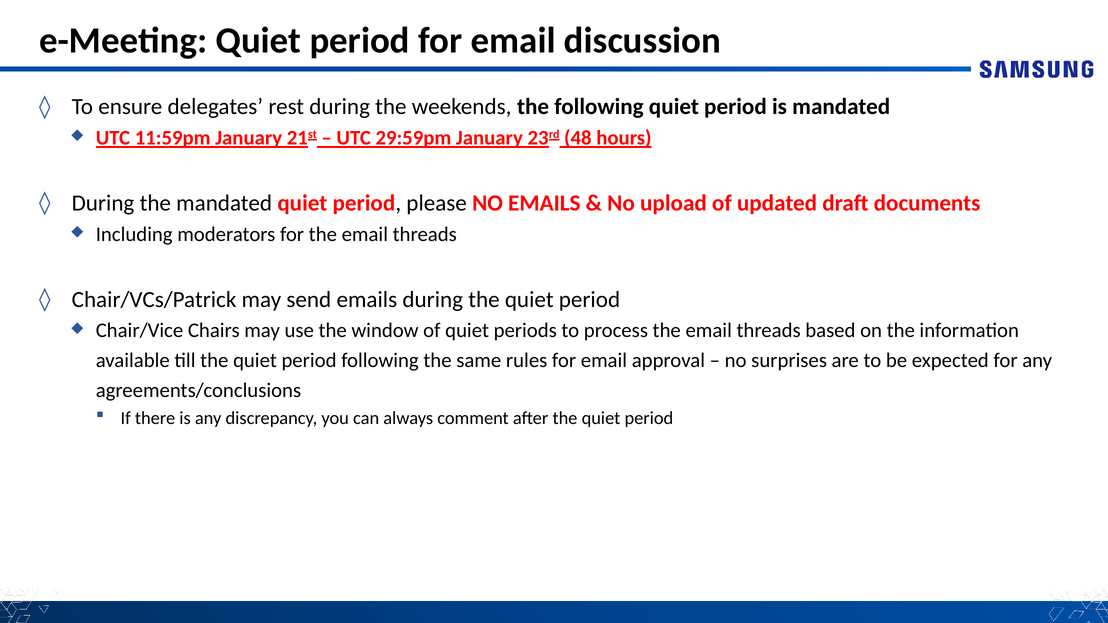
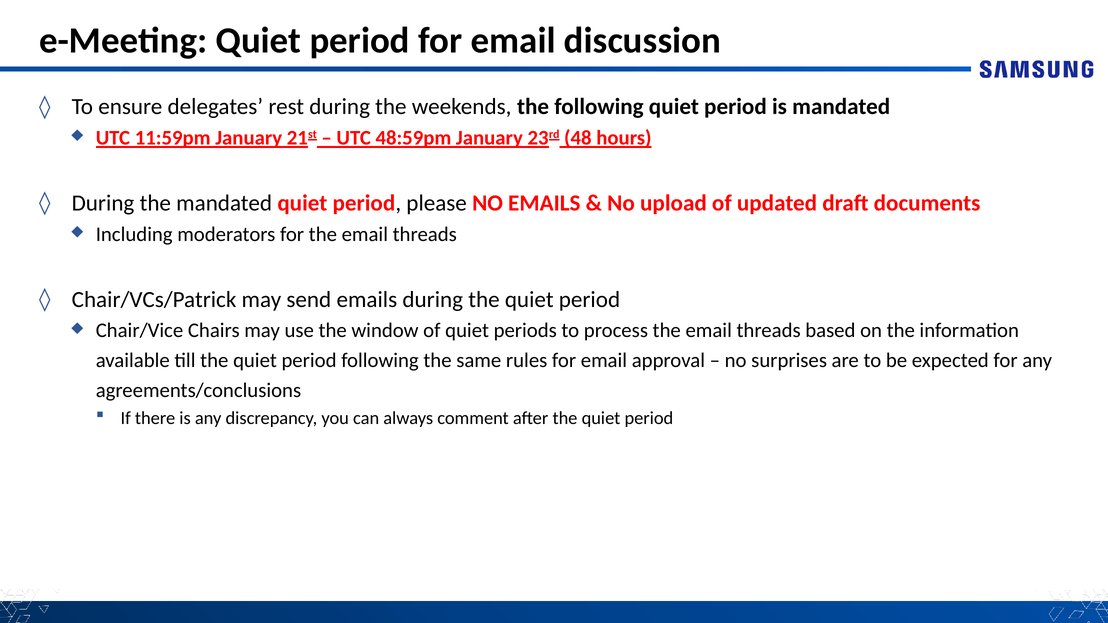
29:59pm: 29:59pm -> 48:59pm
